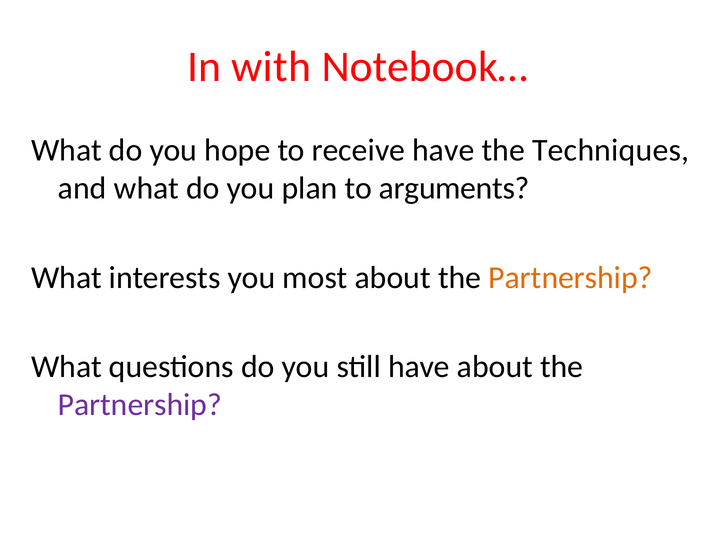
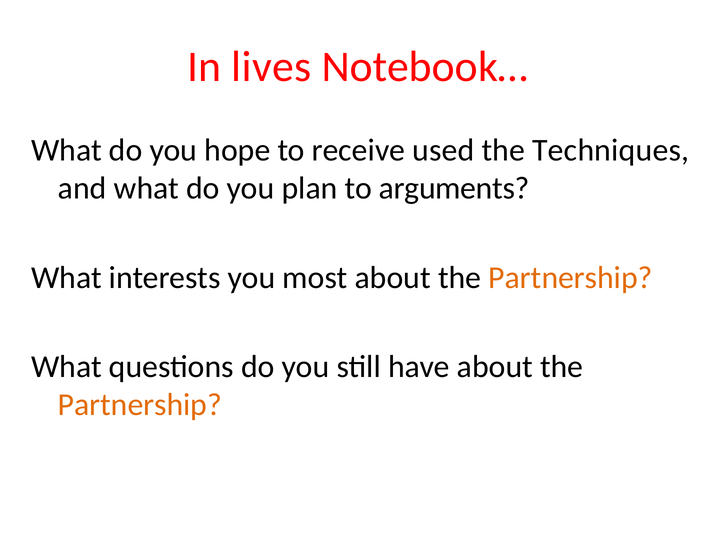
with: with -> lives
receive have: have -> used
Partnership at (140, 405) colour: purple -> orange
